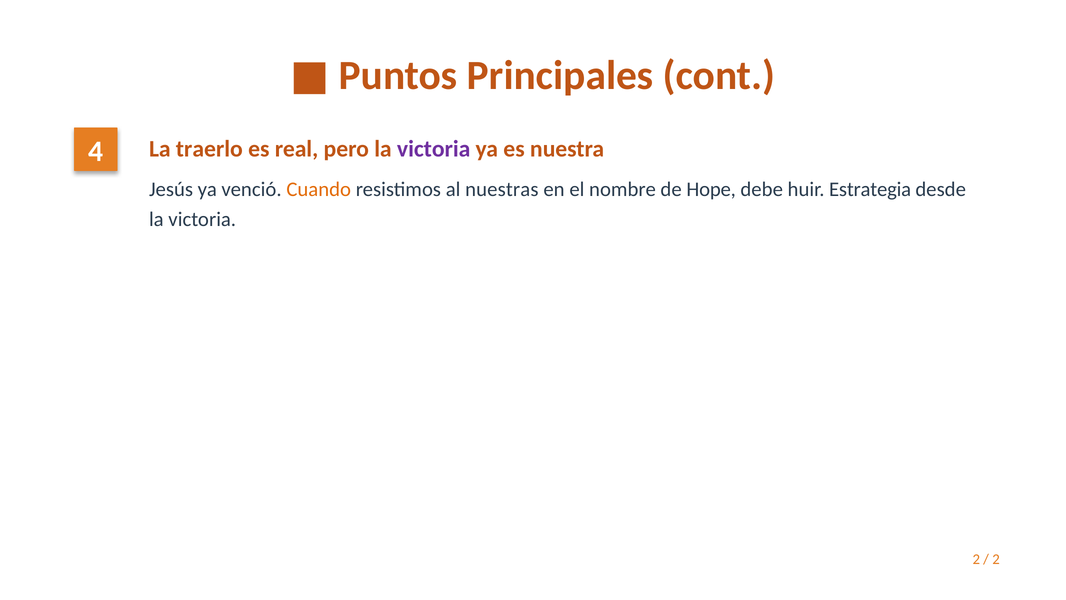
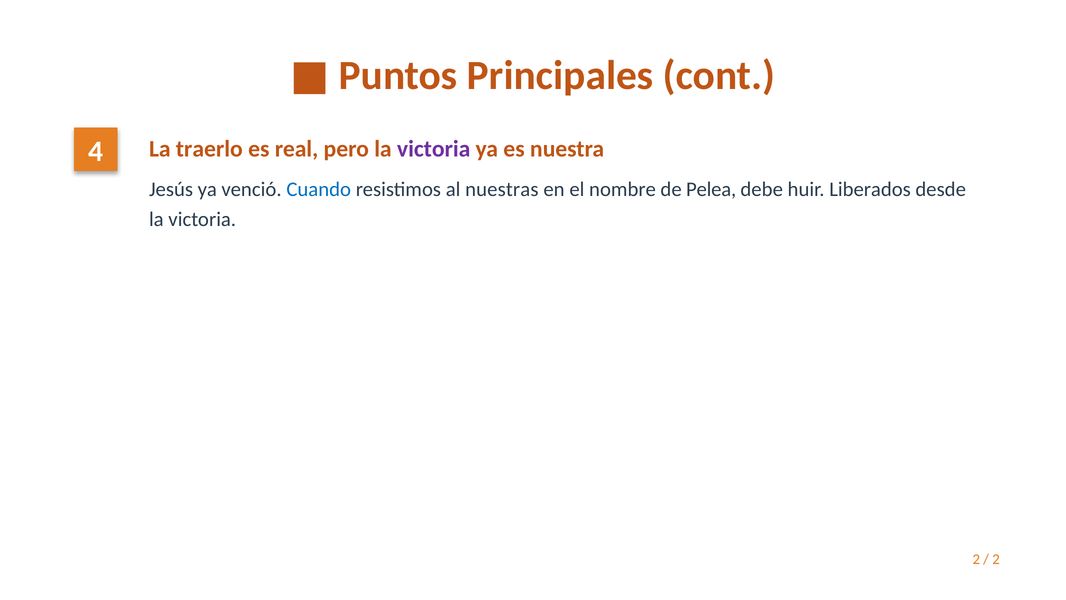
Cuando colour: orange -> blue
Hope: Hope -> Pelea
Estrategia: Estrategia -> Liberados
